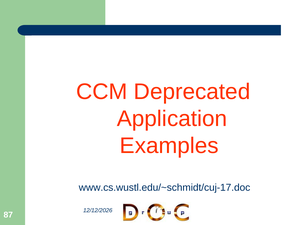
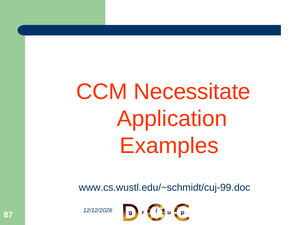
Deprecated: Deprecated -> Necessitate
www.cs.wustl.edu/~schmidt/cuj-17.doc: www.cs.wustl.edu/~schmidt/cuj-17.doc -> www.cs.wustl.edu/~schmidt/cuj-99.doc
